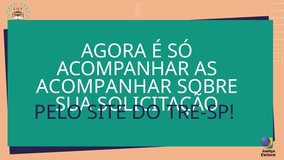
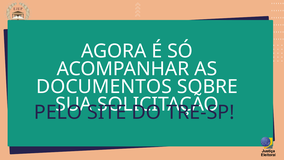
ACOMPANHAR at (104, 86): ACOMPANHAR -> DOCUMENTOS
